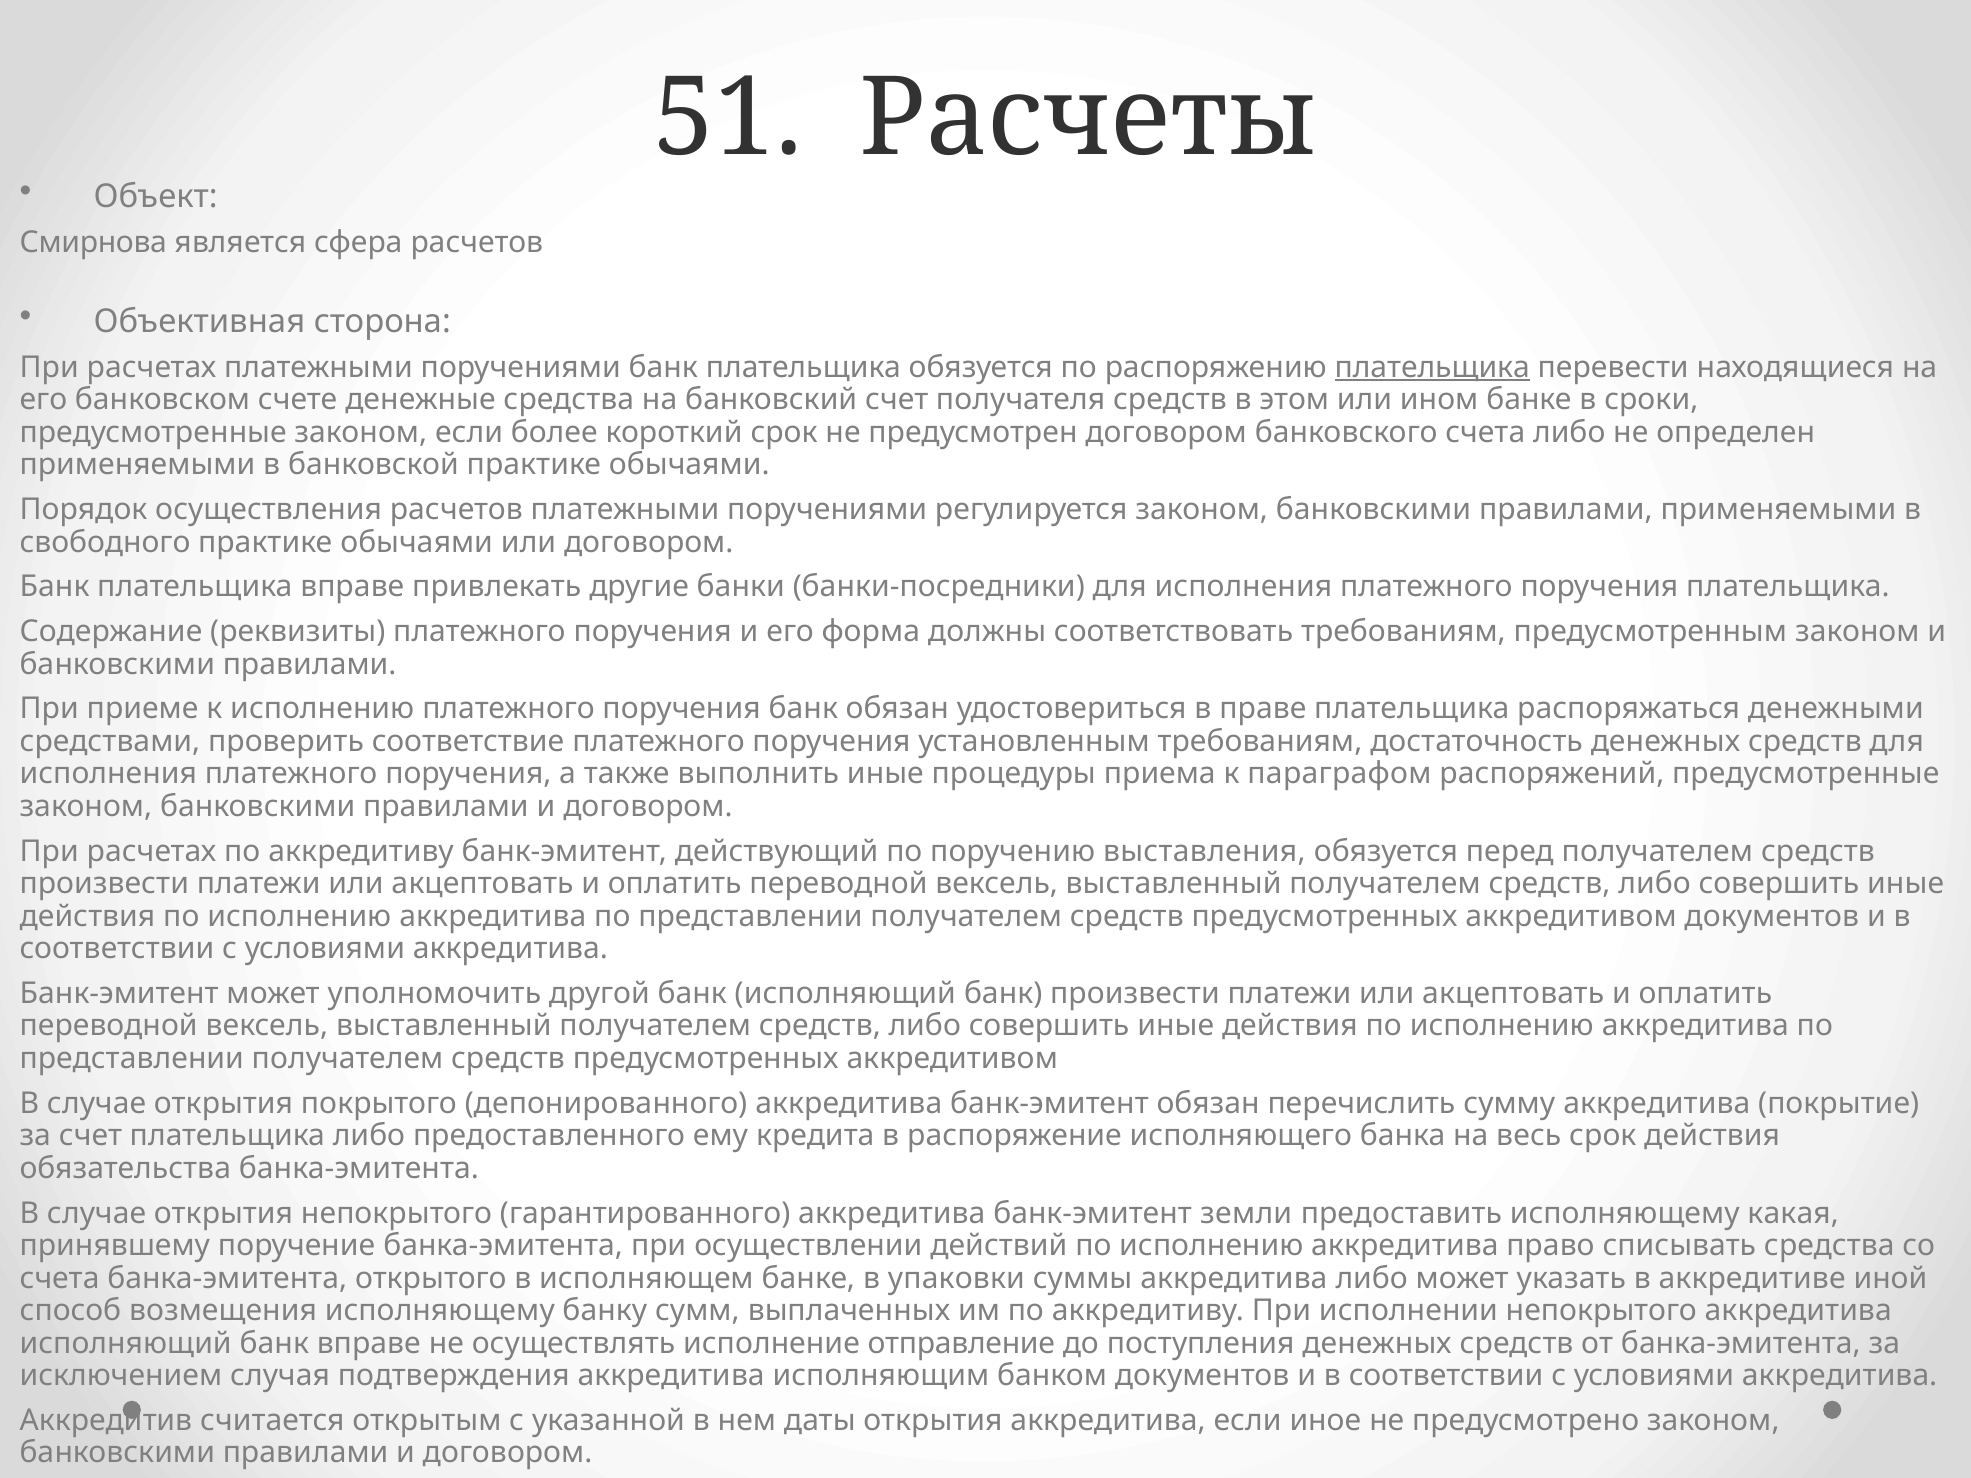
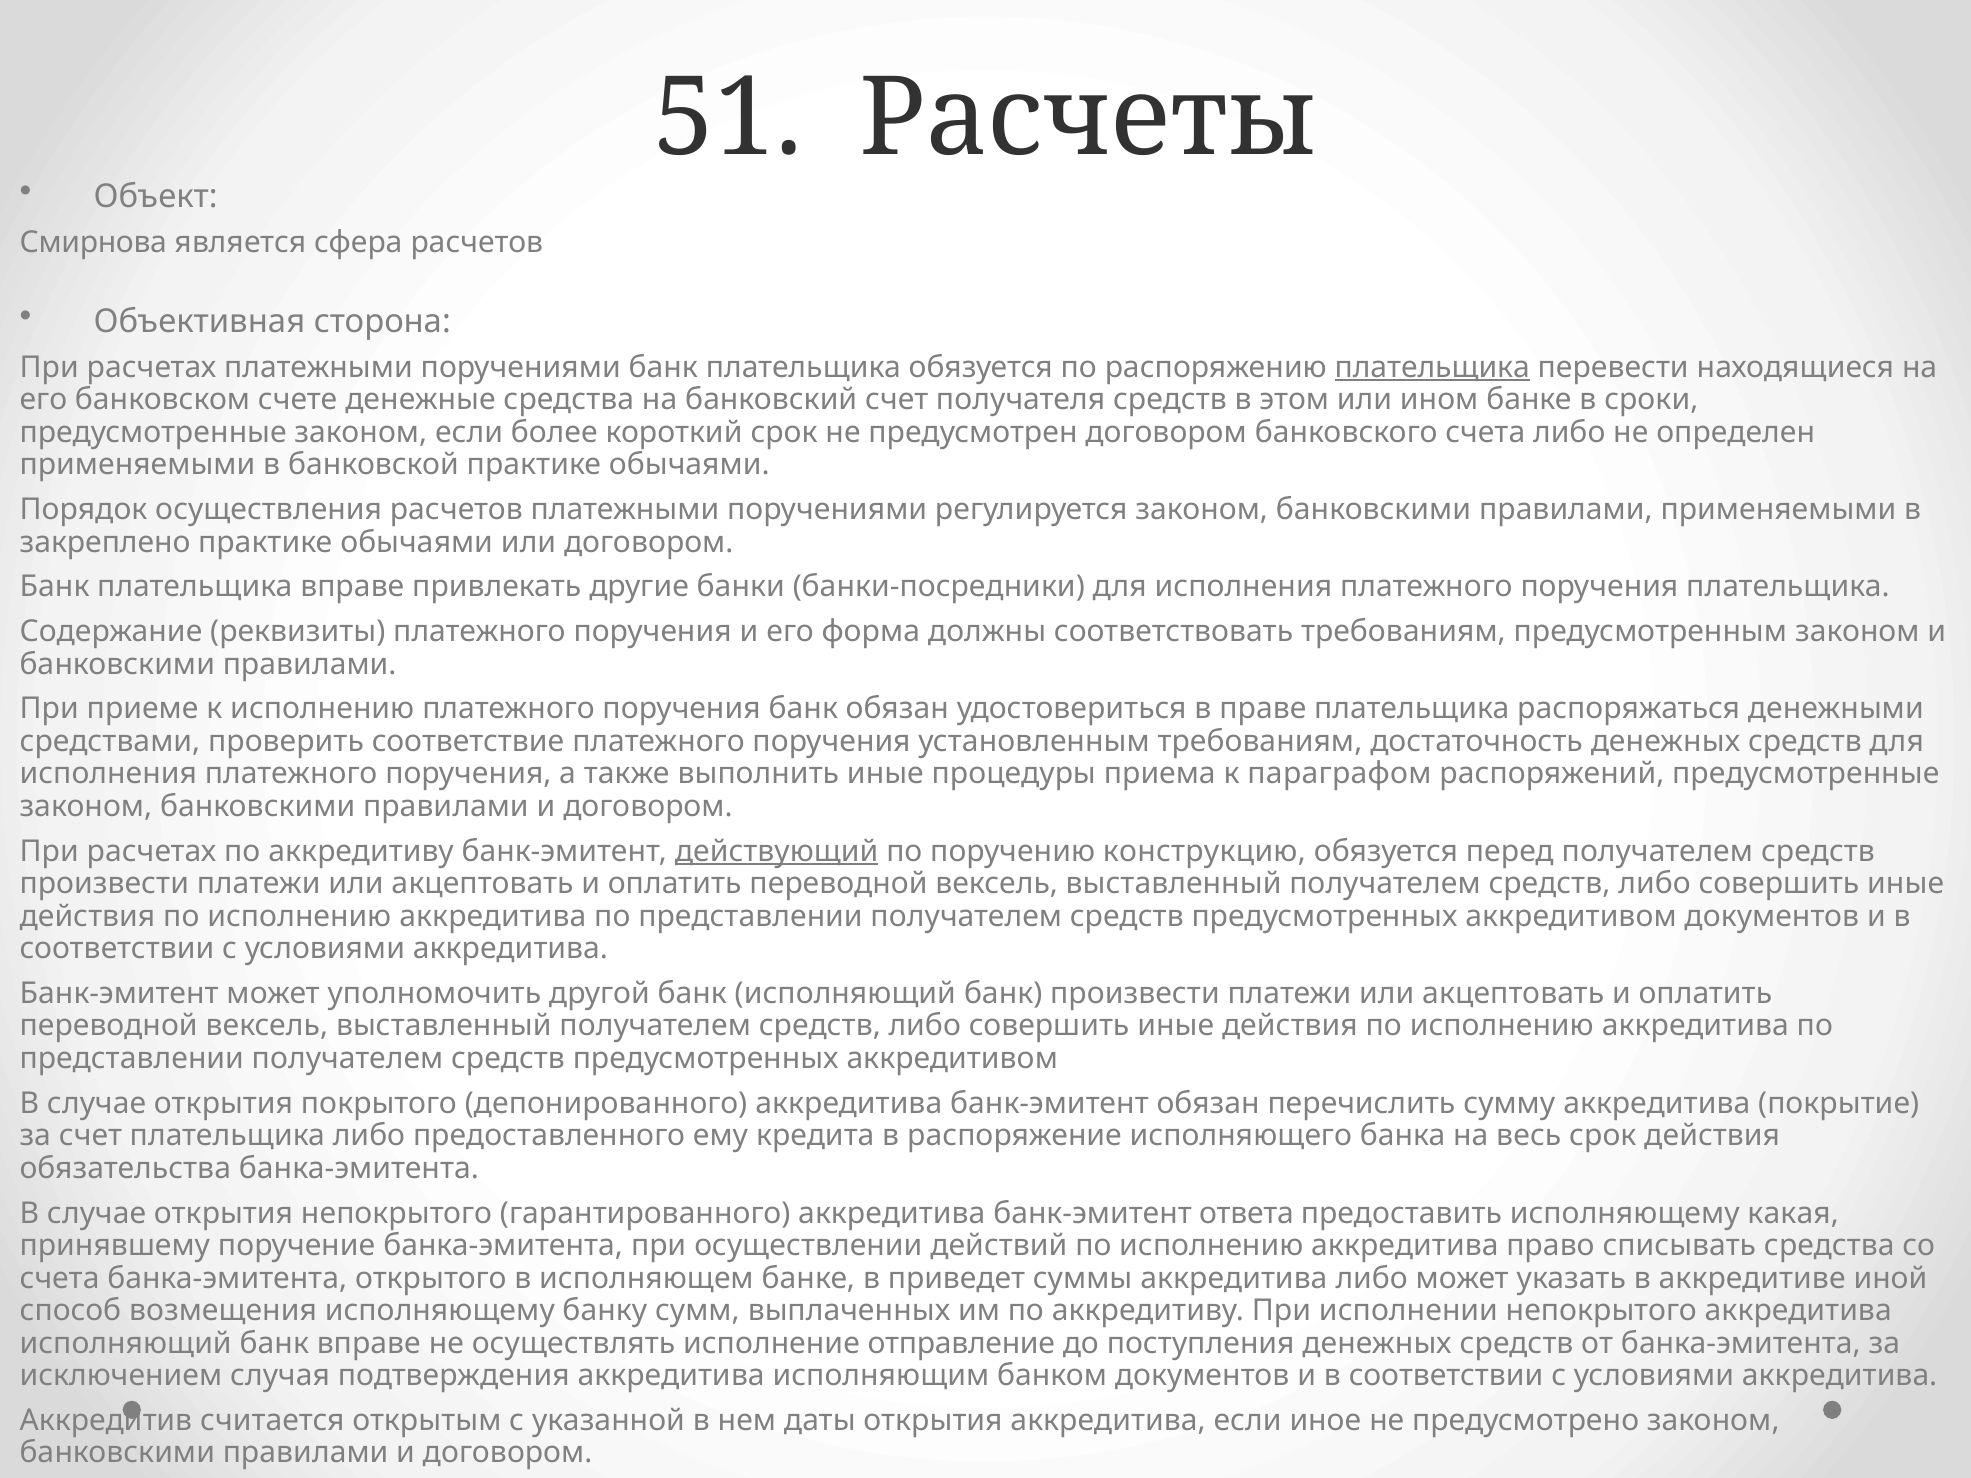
свободного: свободного -> закреплено
действующий underline: none -> present
выставления: выставления -> конструкцию
земли: земли -> ответа
упаковки: упаковки -> приведет
